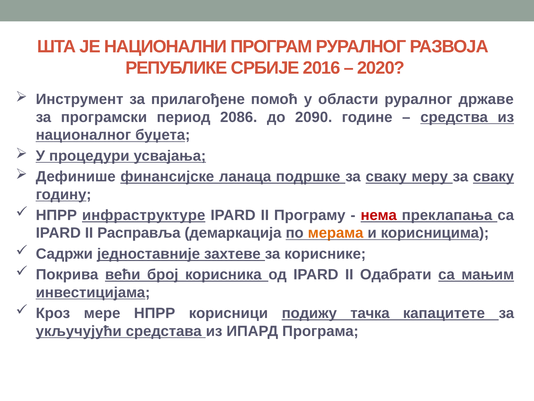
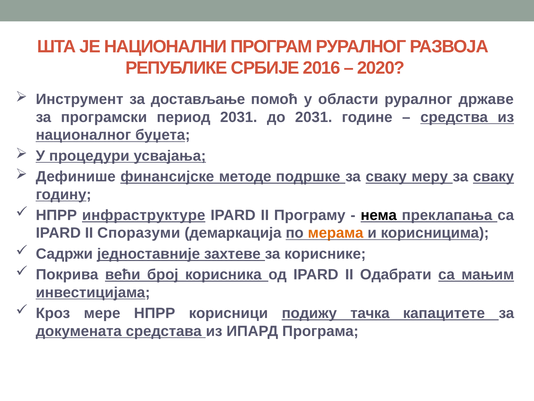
прилагођене: прилагођене -> достављање
период 2086: 2086 -> 2031
до 2090: 2090 -> 2031
ланаца: ланаца -> методе
нема colour: red -> black
Расправља: Расправља -> Споразуми
укључујући: укључујући -> докумената
